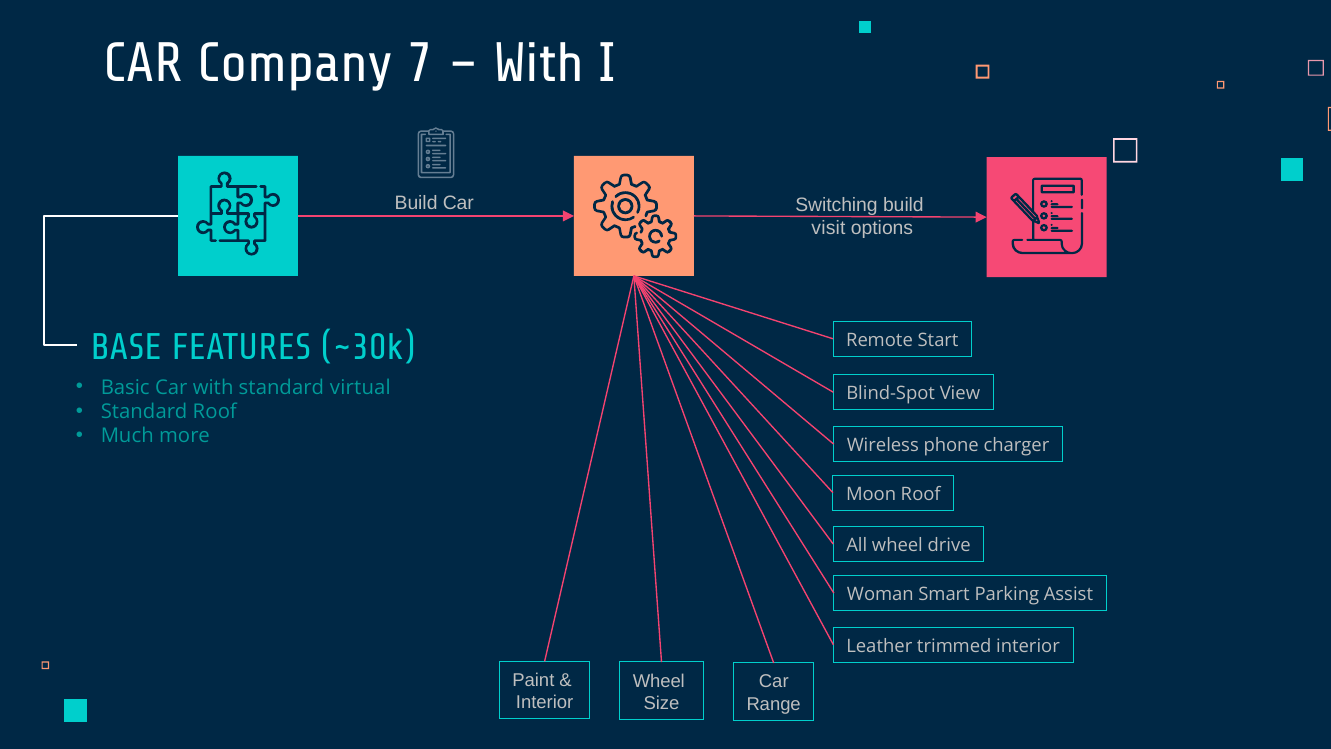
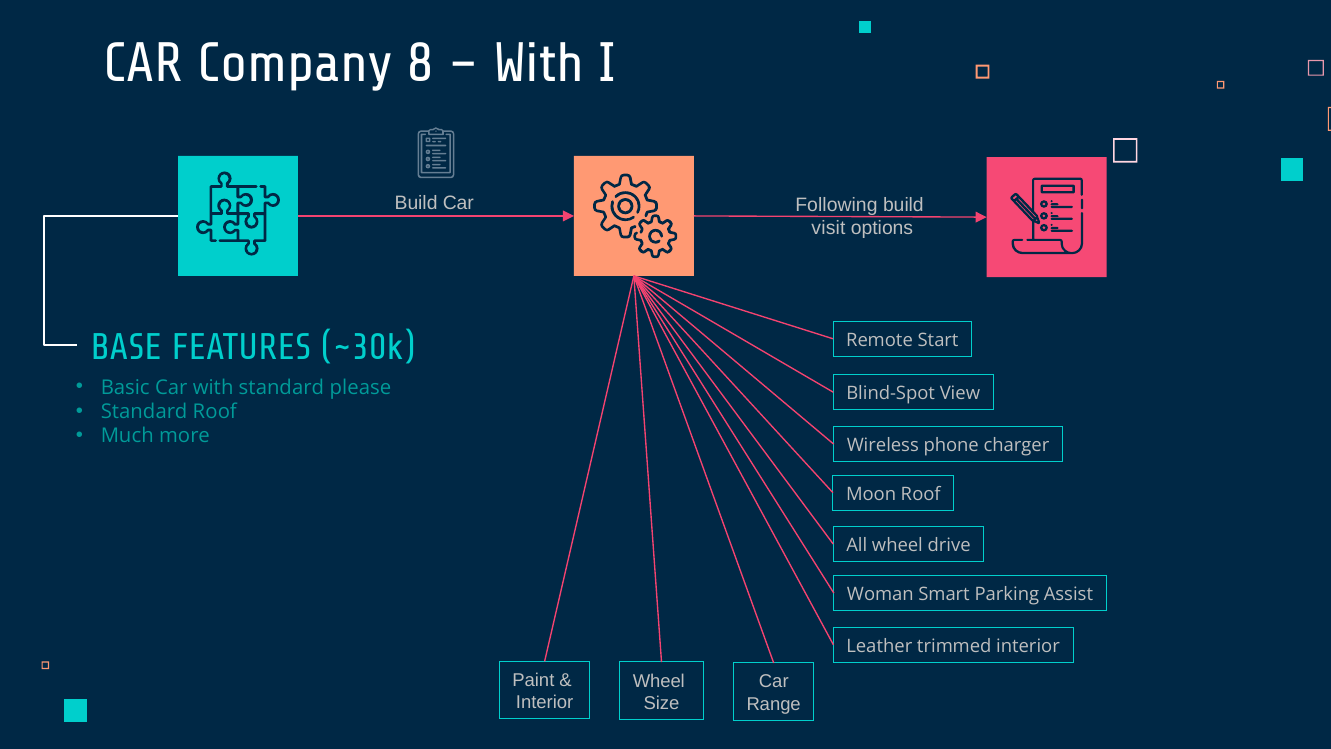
7: 7 -> 8
Switching: Switching -> Following
virtual: virtual -> please
